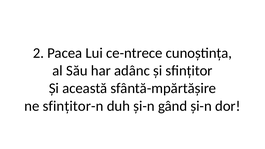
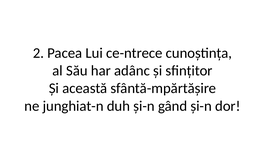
sfințitor-n: sfințitor-n -> junghiat-n
